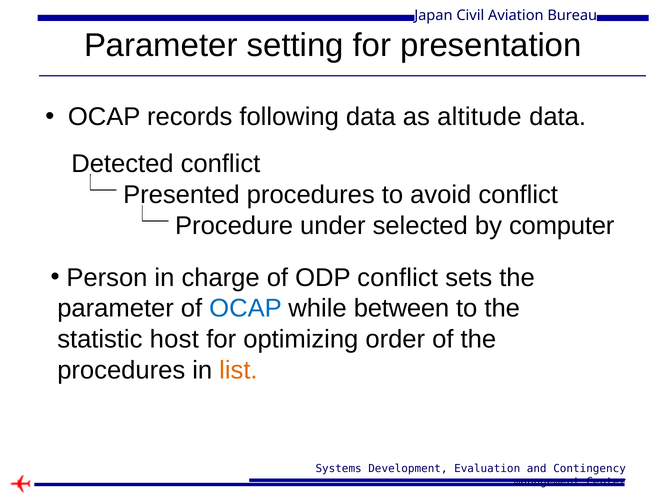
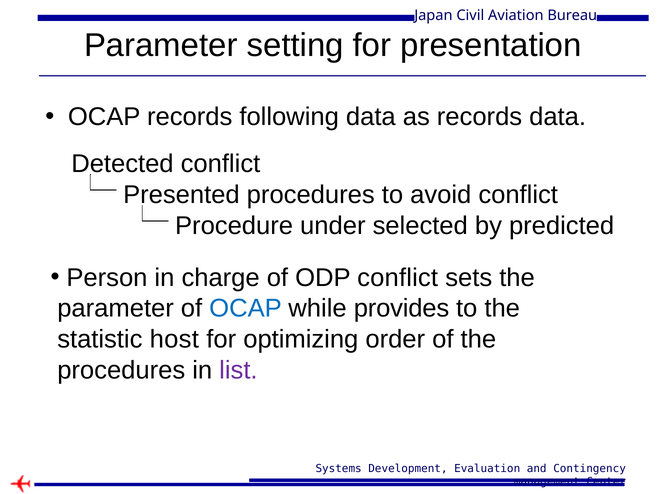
as altitude: altitude -> records
computer: computer -> predicted
between: between -> provides
list colour: orange -> purple
